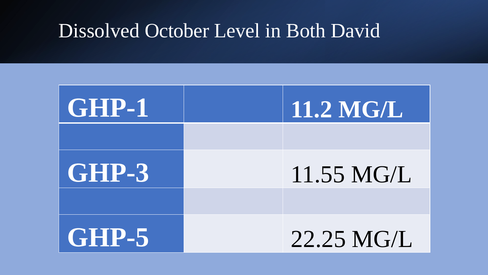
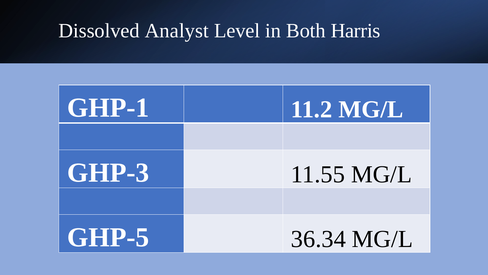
October: October -> Analyst
David: David -> Harris
22.25: 22.25 -> 36.34
